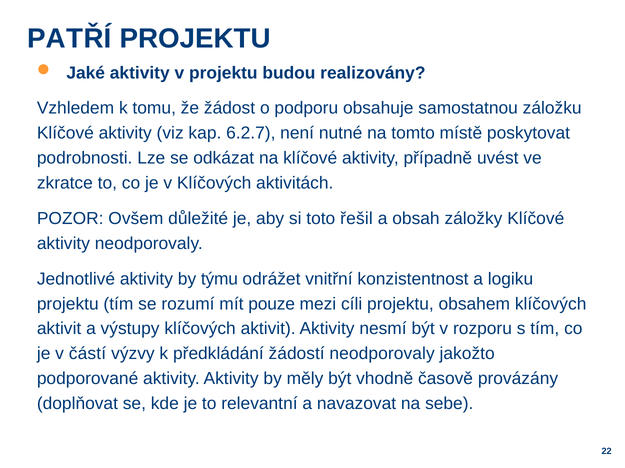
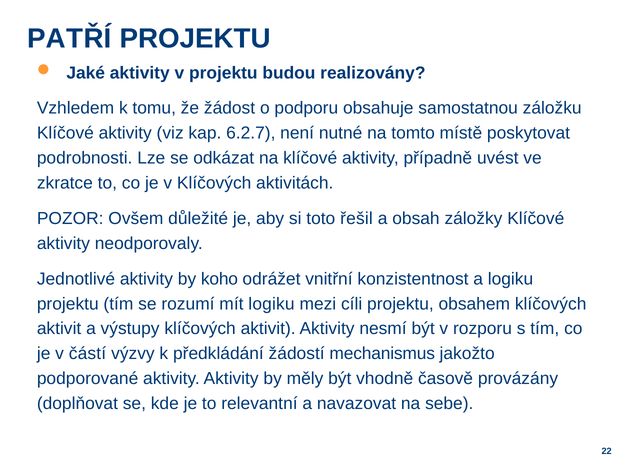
týmu: týmu -> koho
mít pouze: pouze -> logiku
žádostí neodporovaly: neodporovaly -> mechanismus
